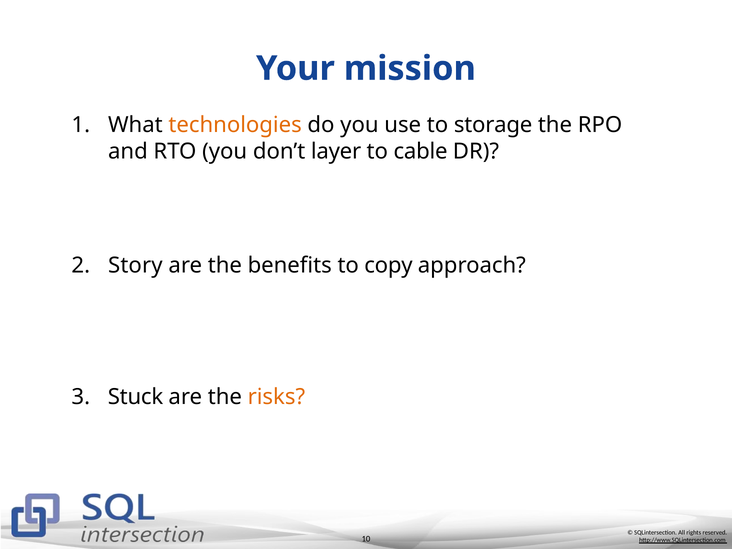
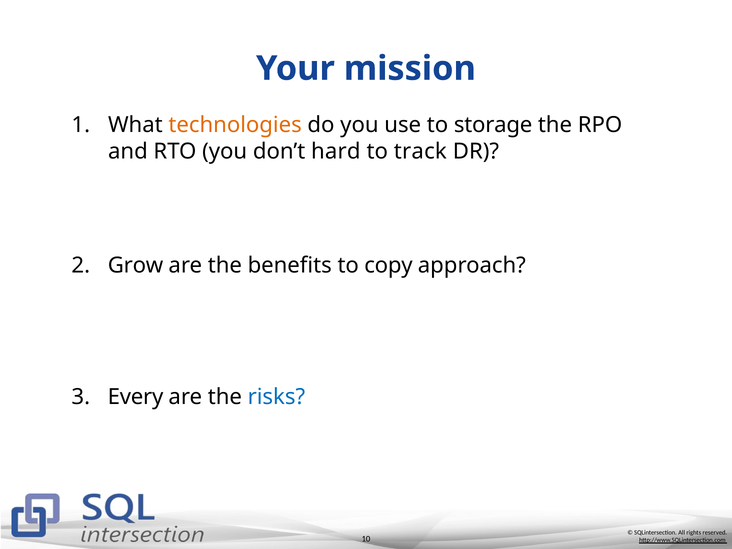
layer: layer -> hard
cable: cable -> track
Story: Story -> Grow
Stuck: Stuck -> Every
risks colour: orange -> blue
